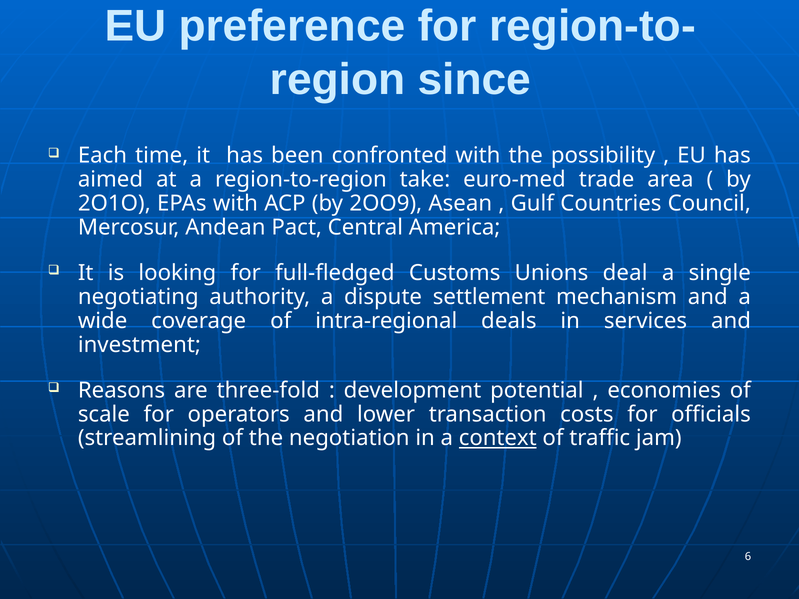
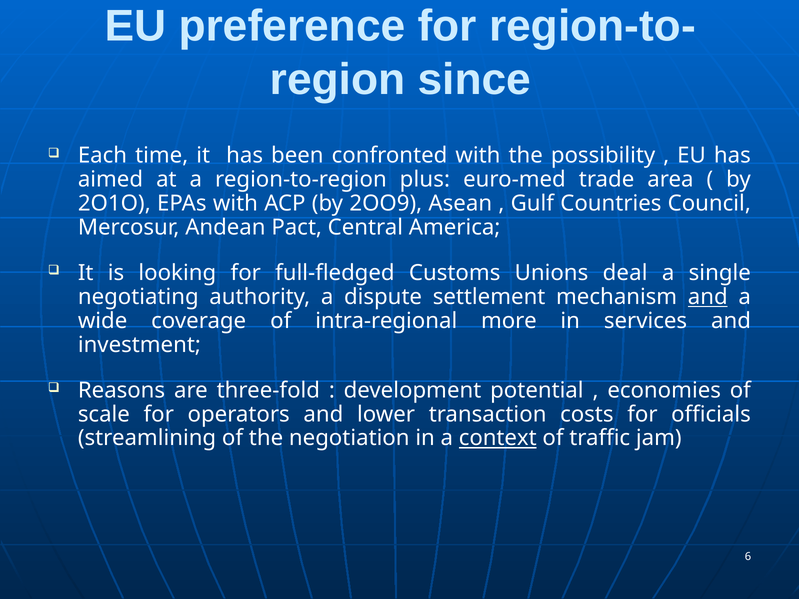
take: take -> plus
and at (708, 297) underline: none -> present
deals: deals -> more
